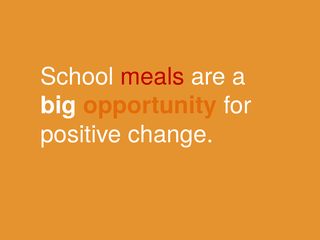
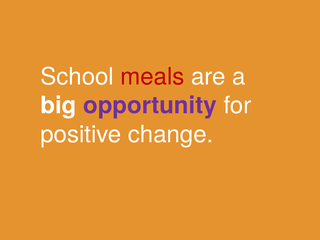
opportunity colour: orange -> purple
